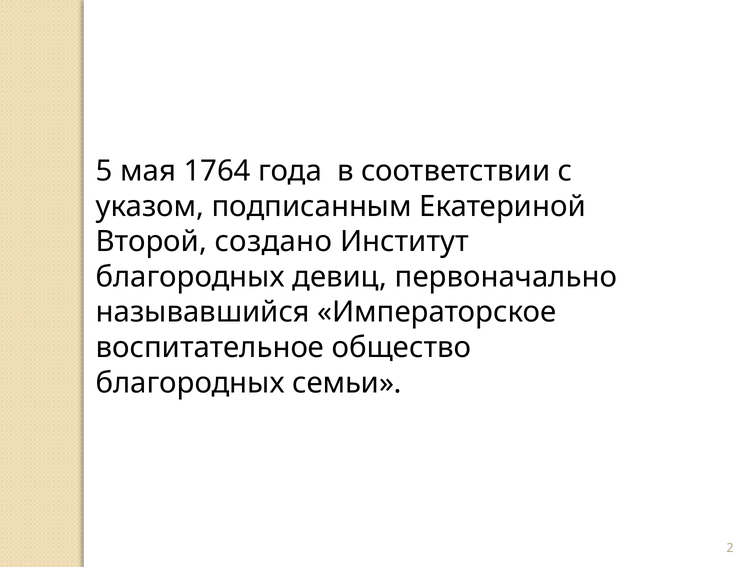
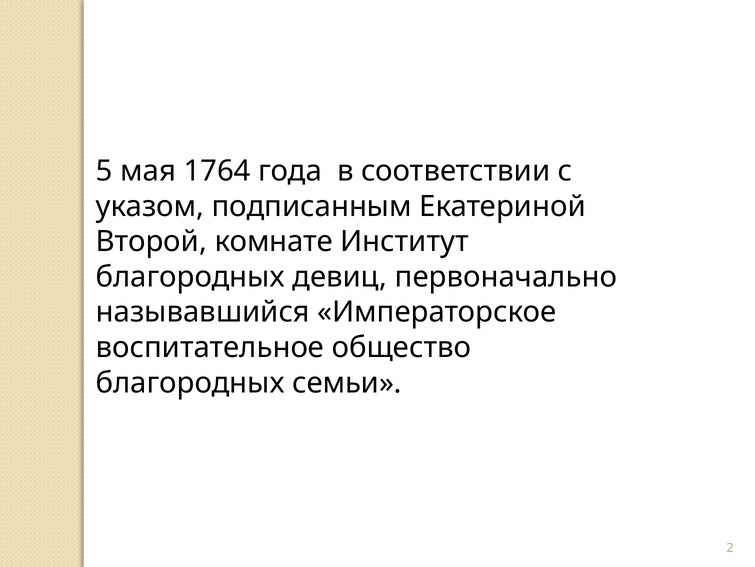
создано: создано -> комнате
